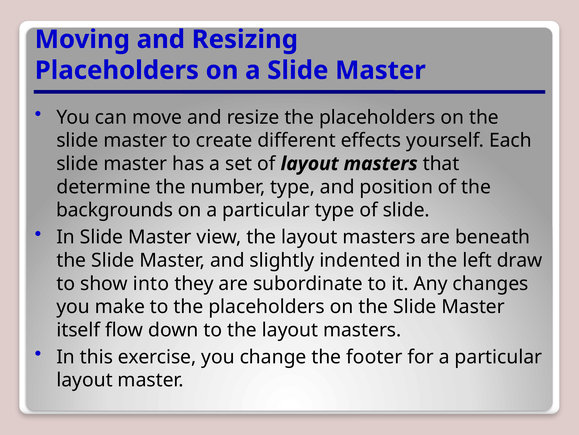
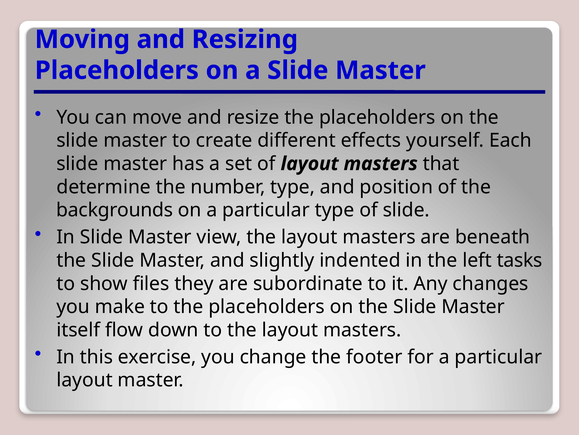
draw: draw -> tasks
into: into -> files
